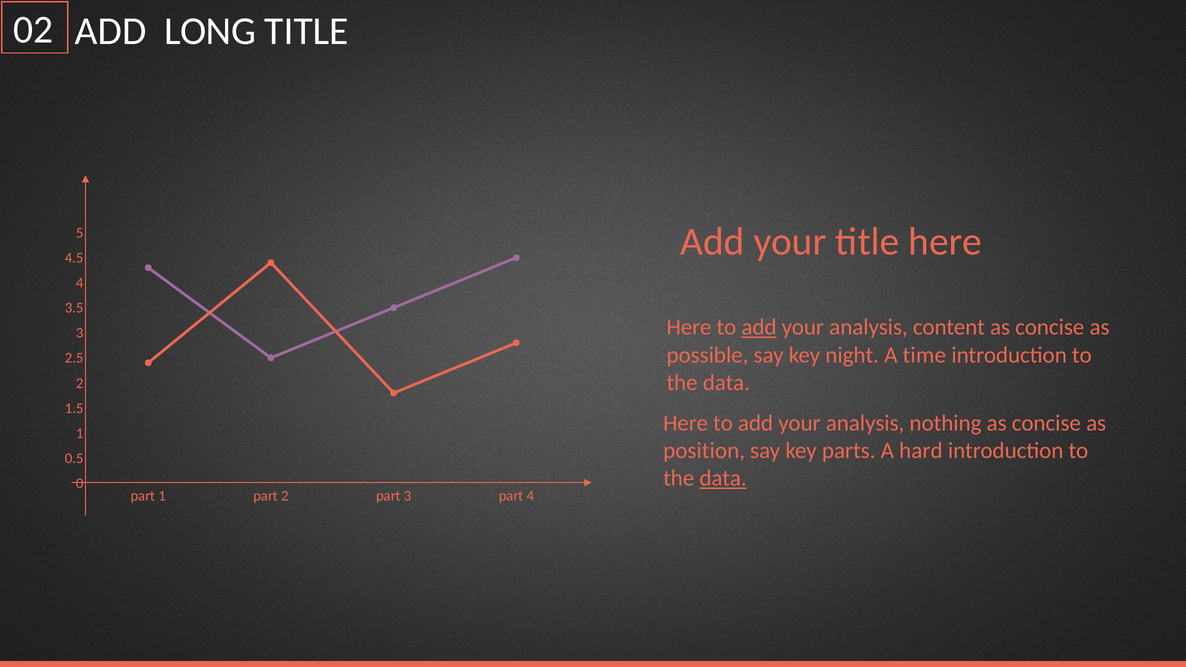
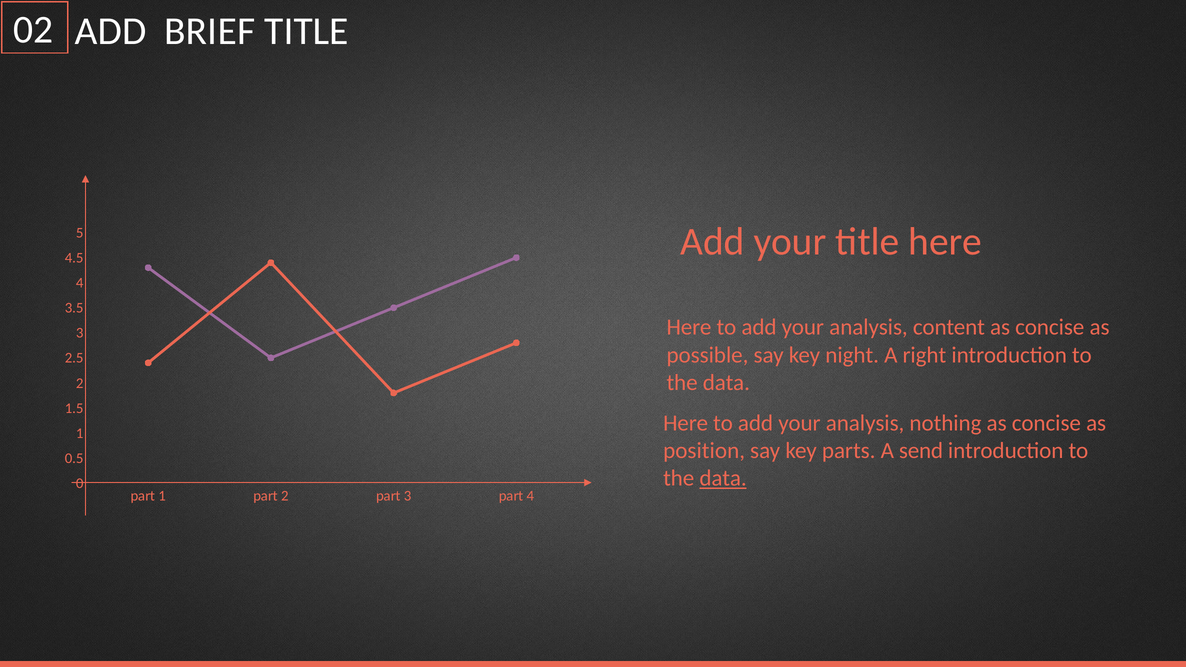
LONG: LONG -> BRIEF
add at (759, 327) underline: present -> none
time: time -> right
hard: hard -> send
